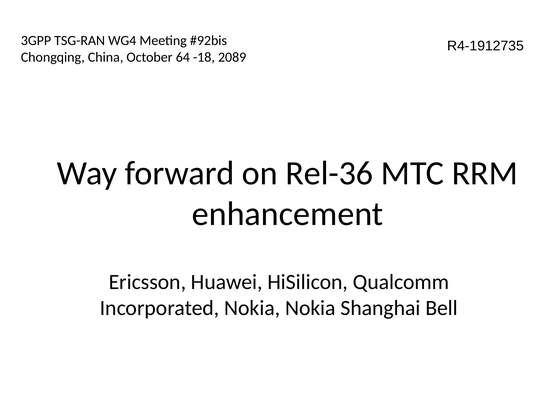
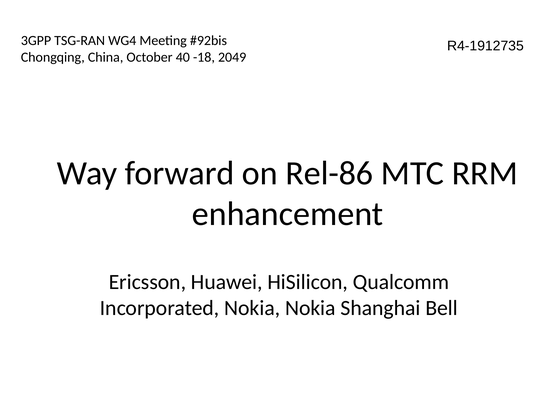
64: 64 -> 40
2089: 2089 -> 2049
Rel-36: Rel-36 -> Rel-86
